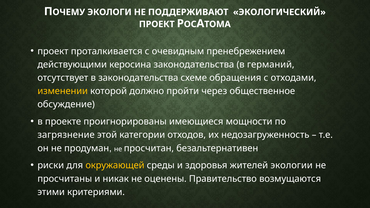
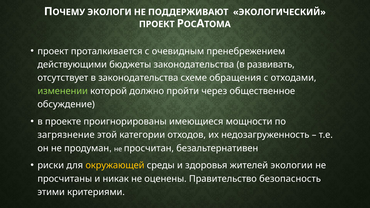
керосина: керосина -> бюджеты
германий: германий -> развивать
изменении colour: yellow -> light green
возмущаются: возмущаются -> безопасность
